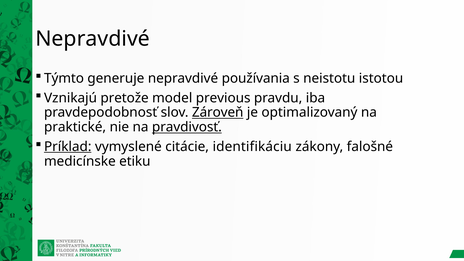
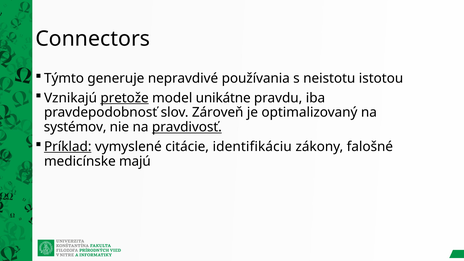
Nepravdivé at (93, 39): Nepravdivé -> Connectors
pretože underline: none -> present
previous: previous -> unikátne
Zároveň underline: present -> none
praktické: praktické -> systémov
etiku: etiku -> majú
